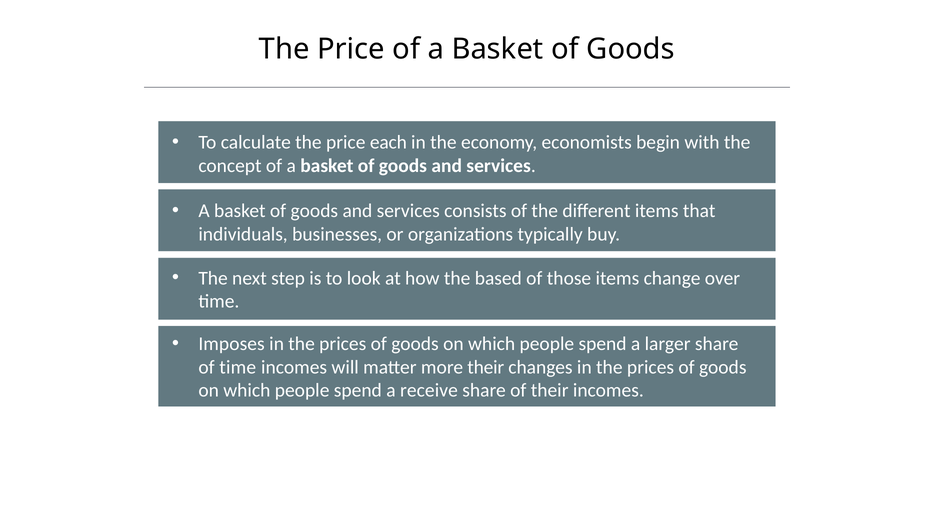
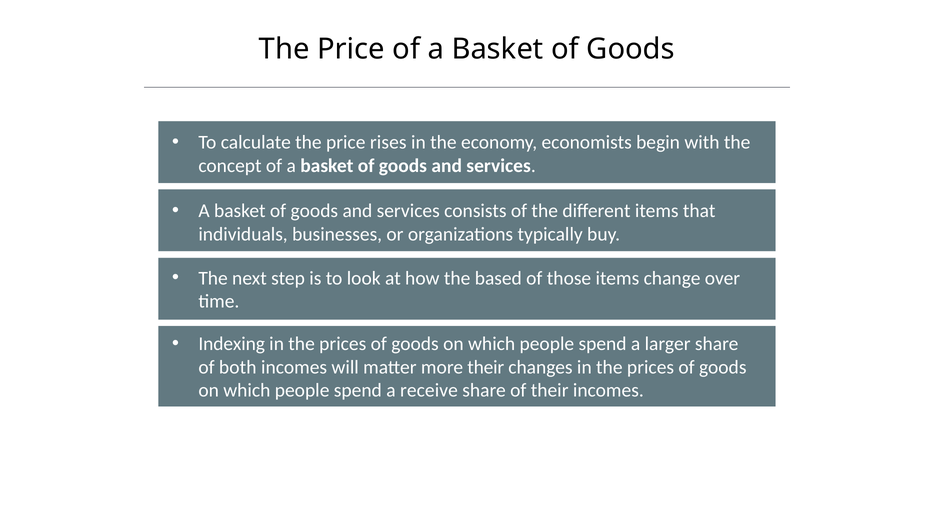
each: each -> rises
Imposes: Imposes -> Indexing
of time: time -> both
